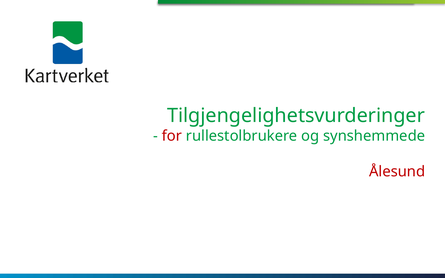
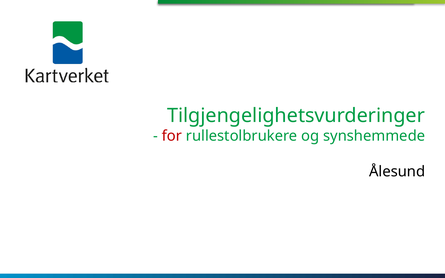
Ålesund colour: red -> black
